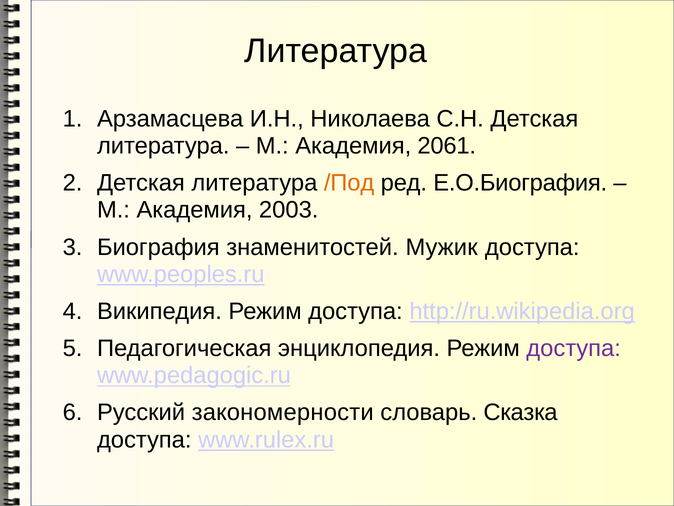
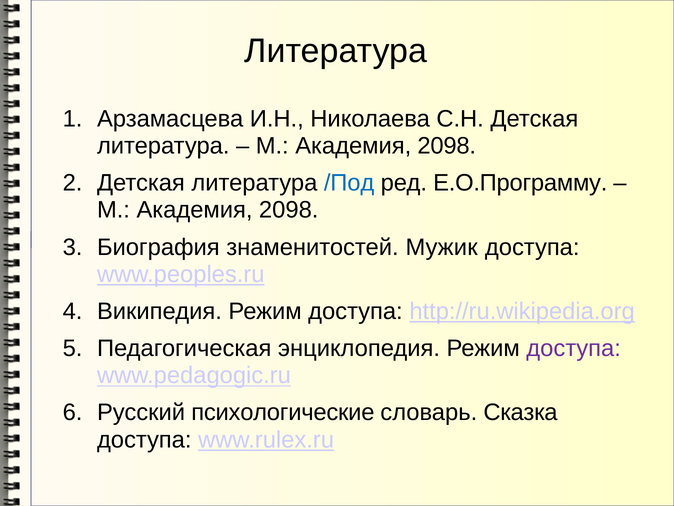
2061 at (447, 146): 2061 -> 2098
/Под colour: orange -> blue
Е.О.Биография: Е.О.Биография -> Е.О.Программу
2003 at (289, 210): 2003 -> 2098
закономерности: закономерности -> психологические
